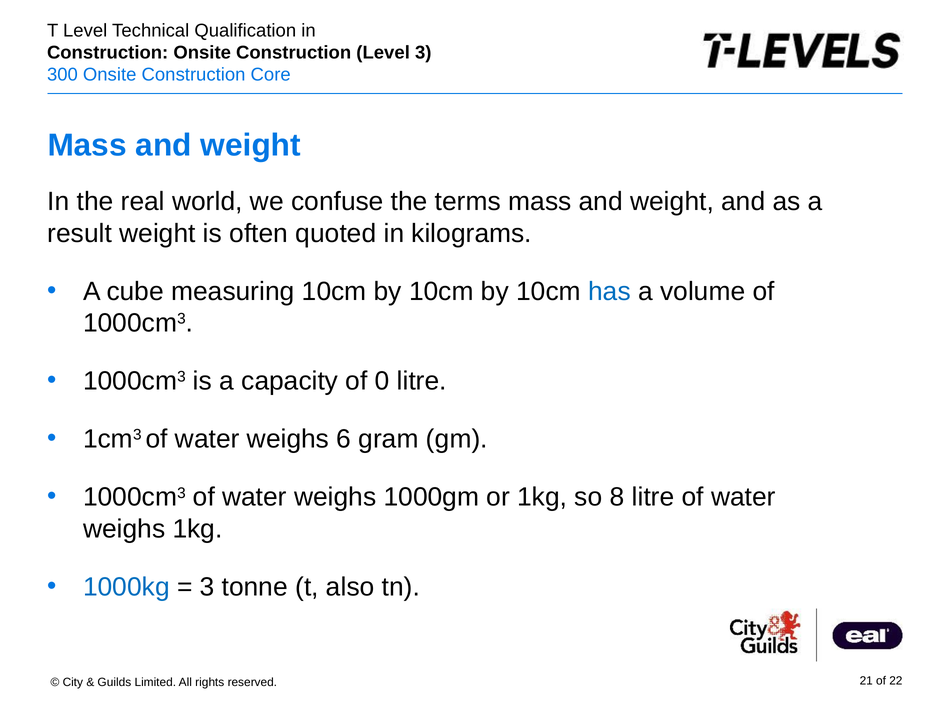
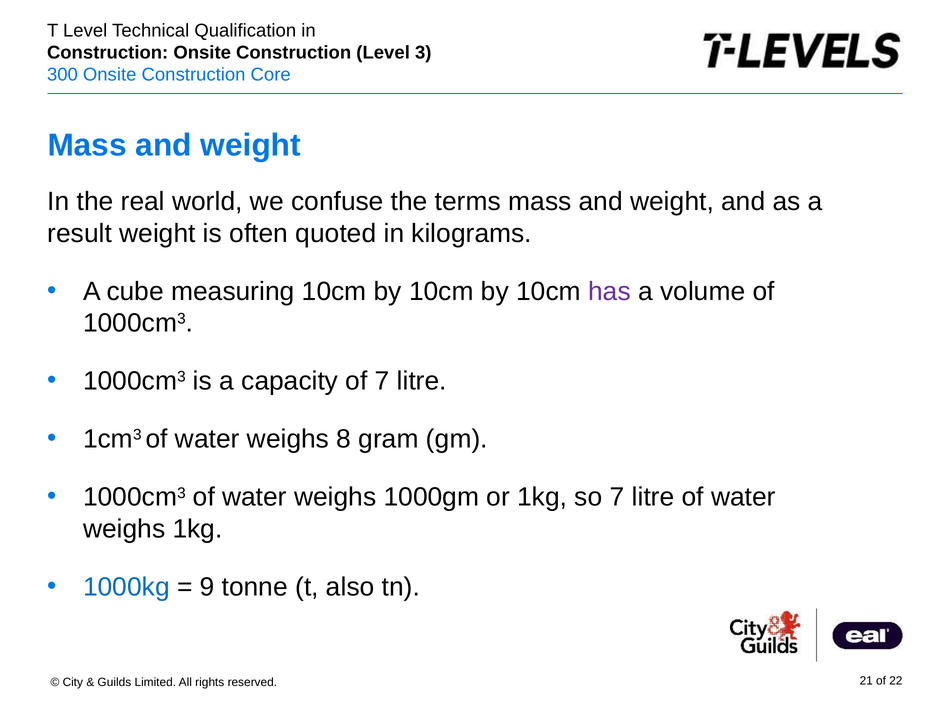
has colour: blue -> purple
of 0: 0 -> 7
6: 6 -> 8
so 8: 8 -> 7
3 at (207, 587): 3 -> 9
